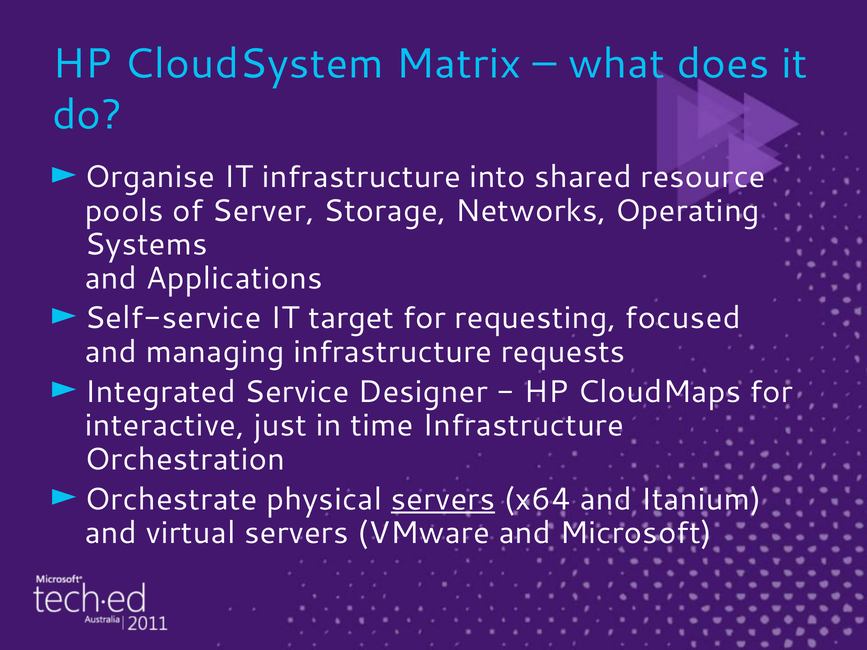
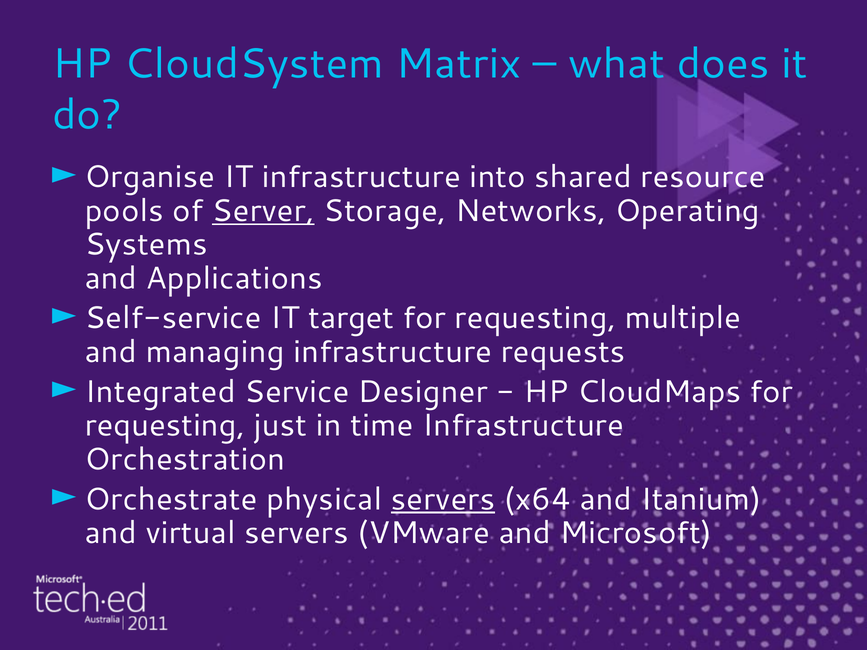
Server underline: none -> present
focused: focused -> multiple
interactive at (165, 426): interactive -> requesting
